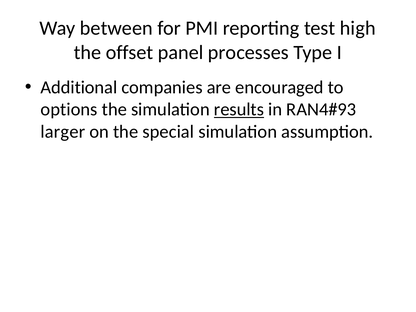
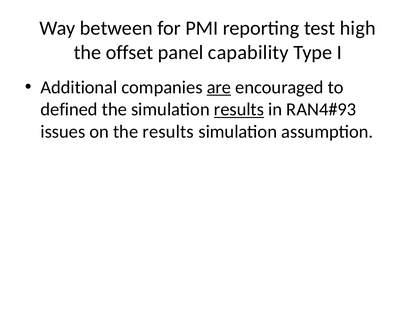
processes: processes -> capability
are underline: none -> present
options: options -> defined
larger: larger -> issues
the special: special -> results
